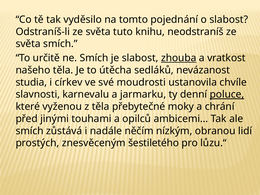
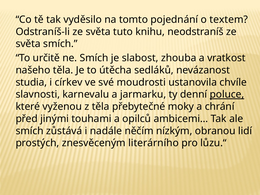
o slabost: slabost -> textem
zhouba underline: present -> none
šestiletého: šestiletého -> literárního
